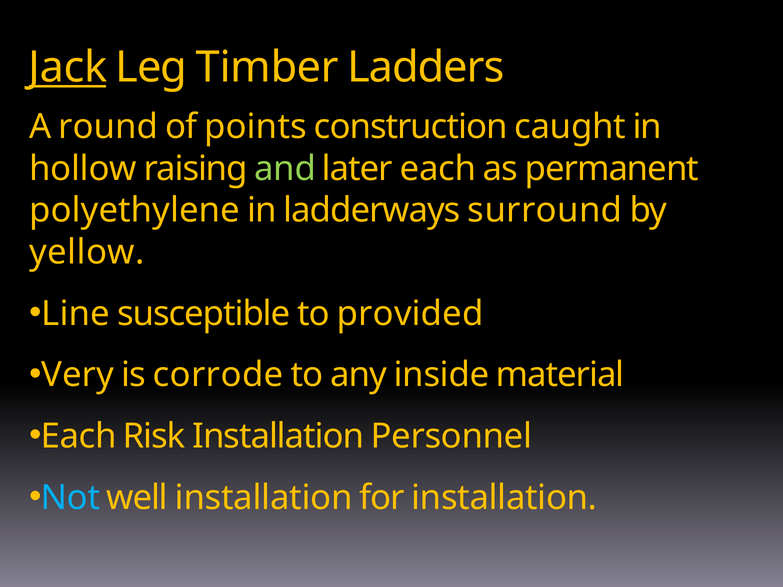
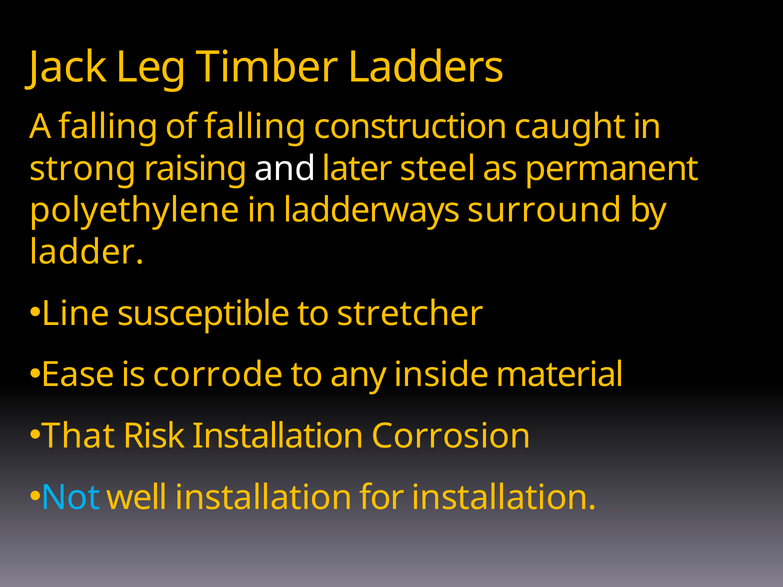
Jack underline: present -> none
A round: round -> falling
of points: points -> falling
hollow: hollow -> strong
and colour: light green -> white
later each: each -> steel
yellow: yellow -> ladder
provided: provided -> stretcher
Very: Very -> Ease
Each at (79, 436): Each -> That
Personnel: Personnel -> Corrosion
